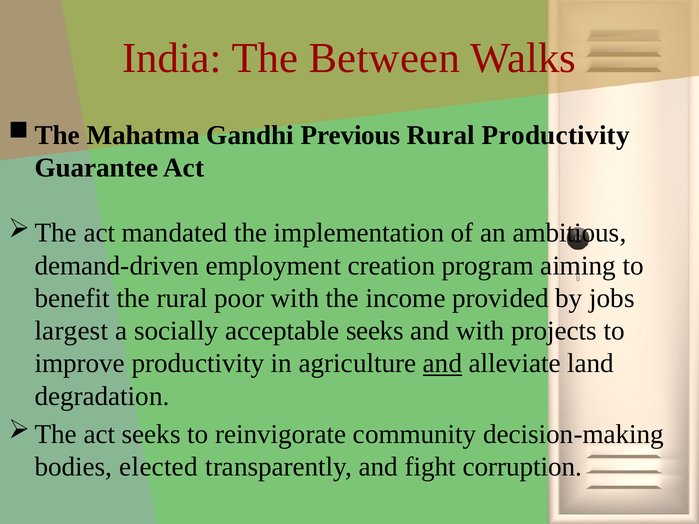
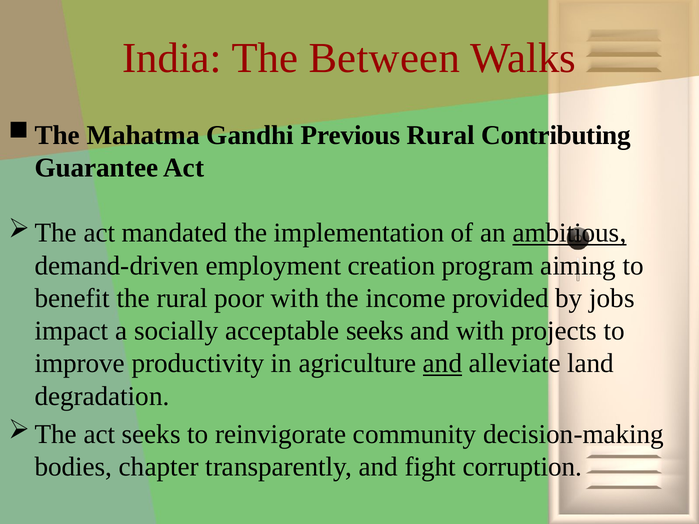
Rural Productivity: Productivity -> Contributing
ambitious underline: none -> present
largest: largest -> impact
elected: elected -> chapter
